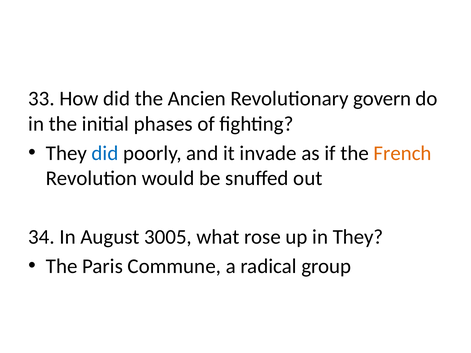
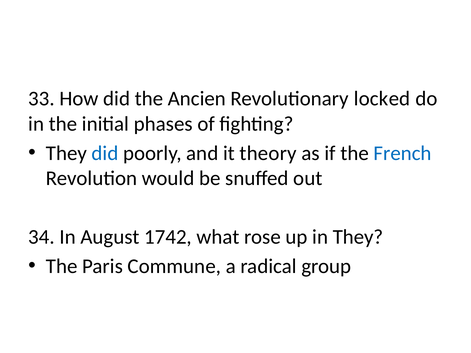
govern: govern -> locked
invade: invade -> theory
French colour: orange -> blue
3005: 3005 -> 1742
